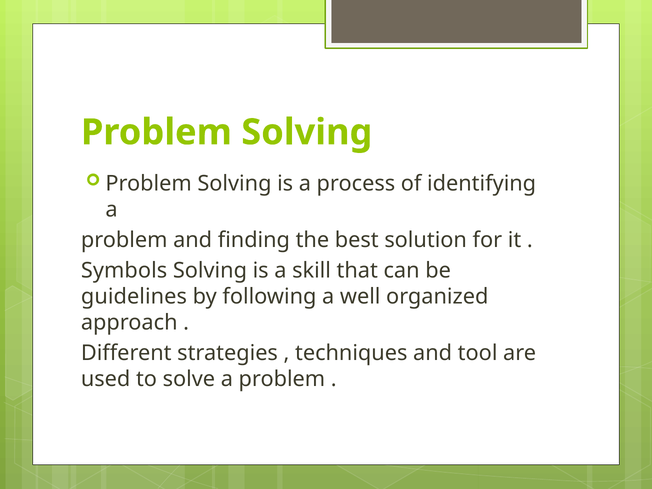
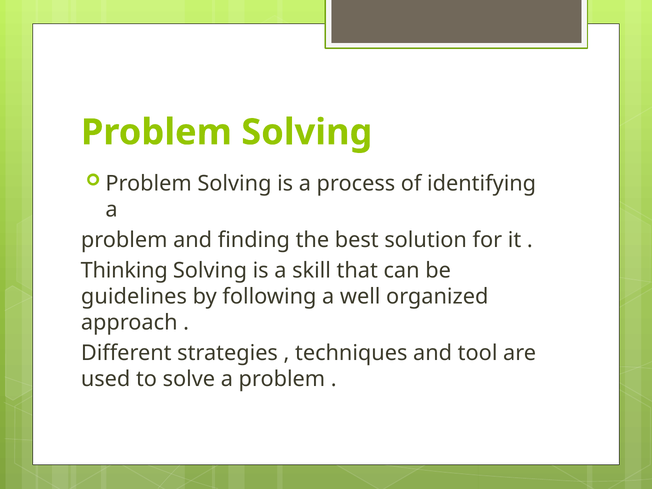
Symbols: Symbols -> Thinking
